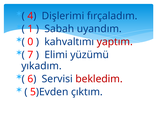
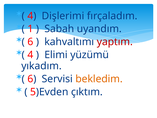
0 at (30, 42): 0 -> 6
7 at (30, 55): 7 -> 4
bekledim colour: red -> orange
